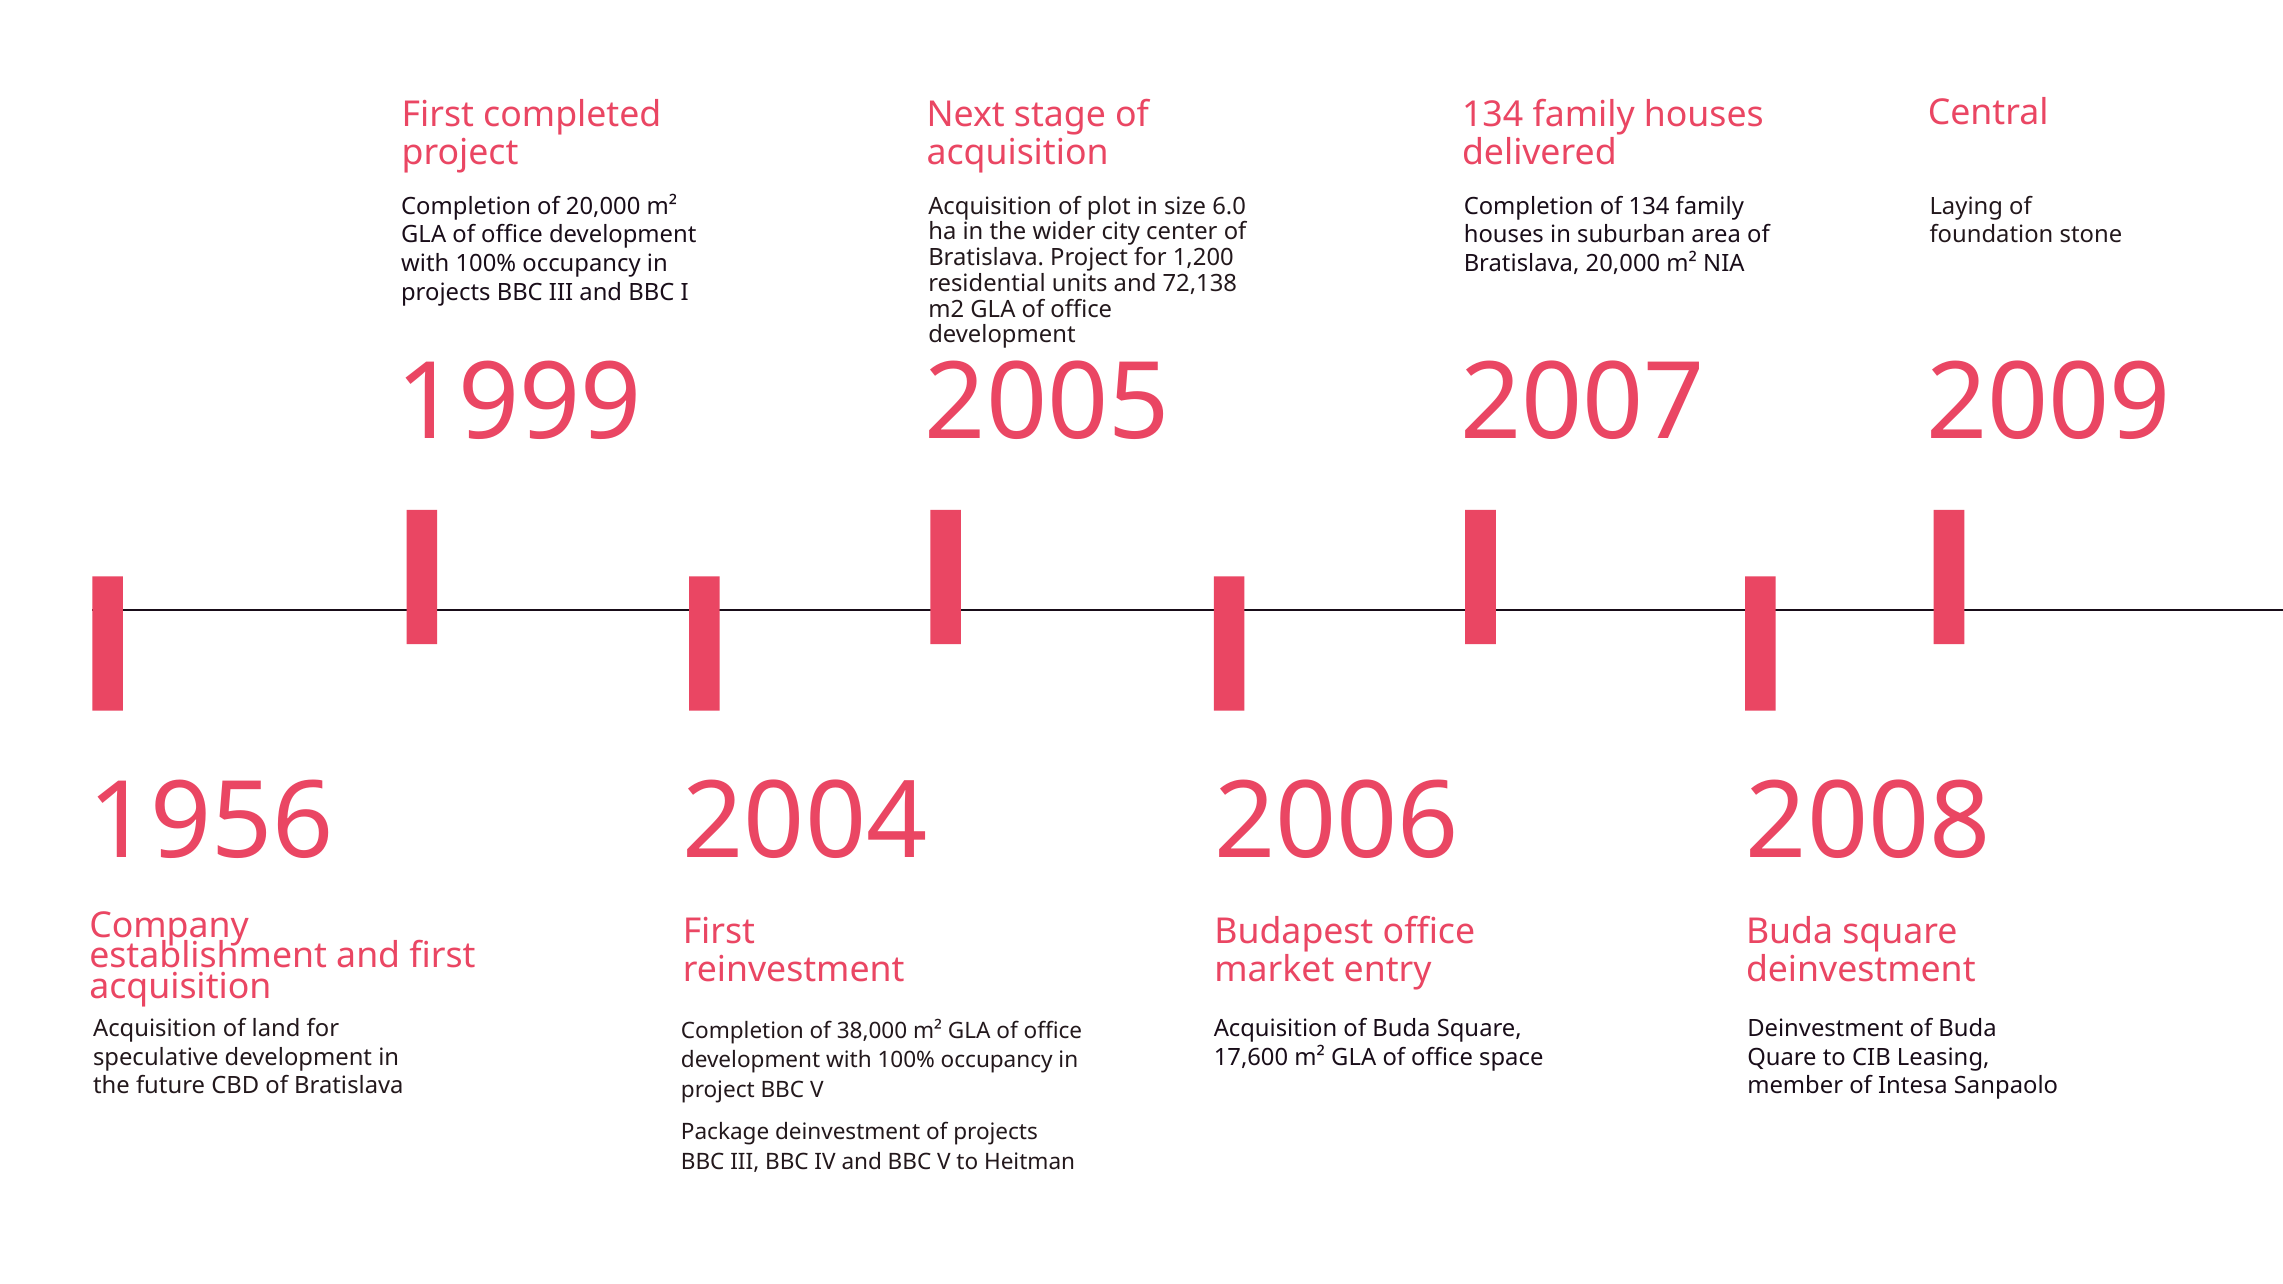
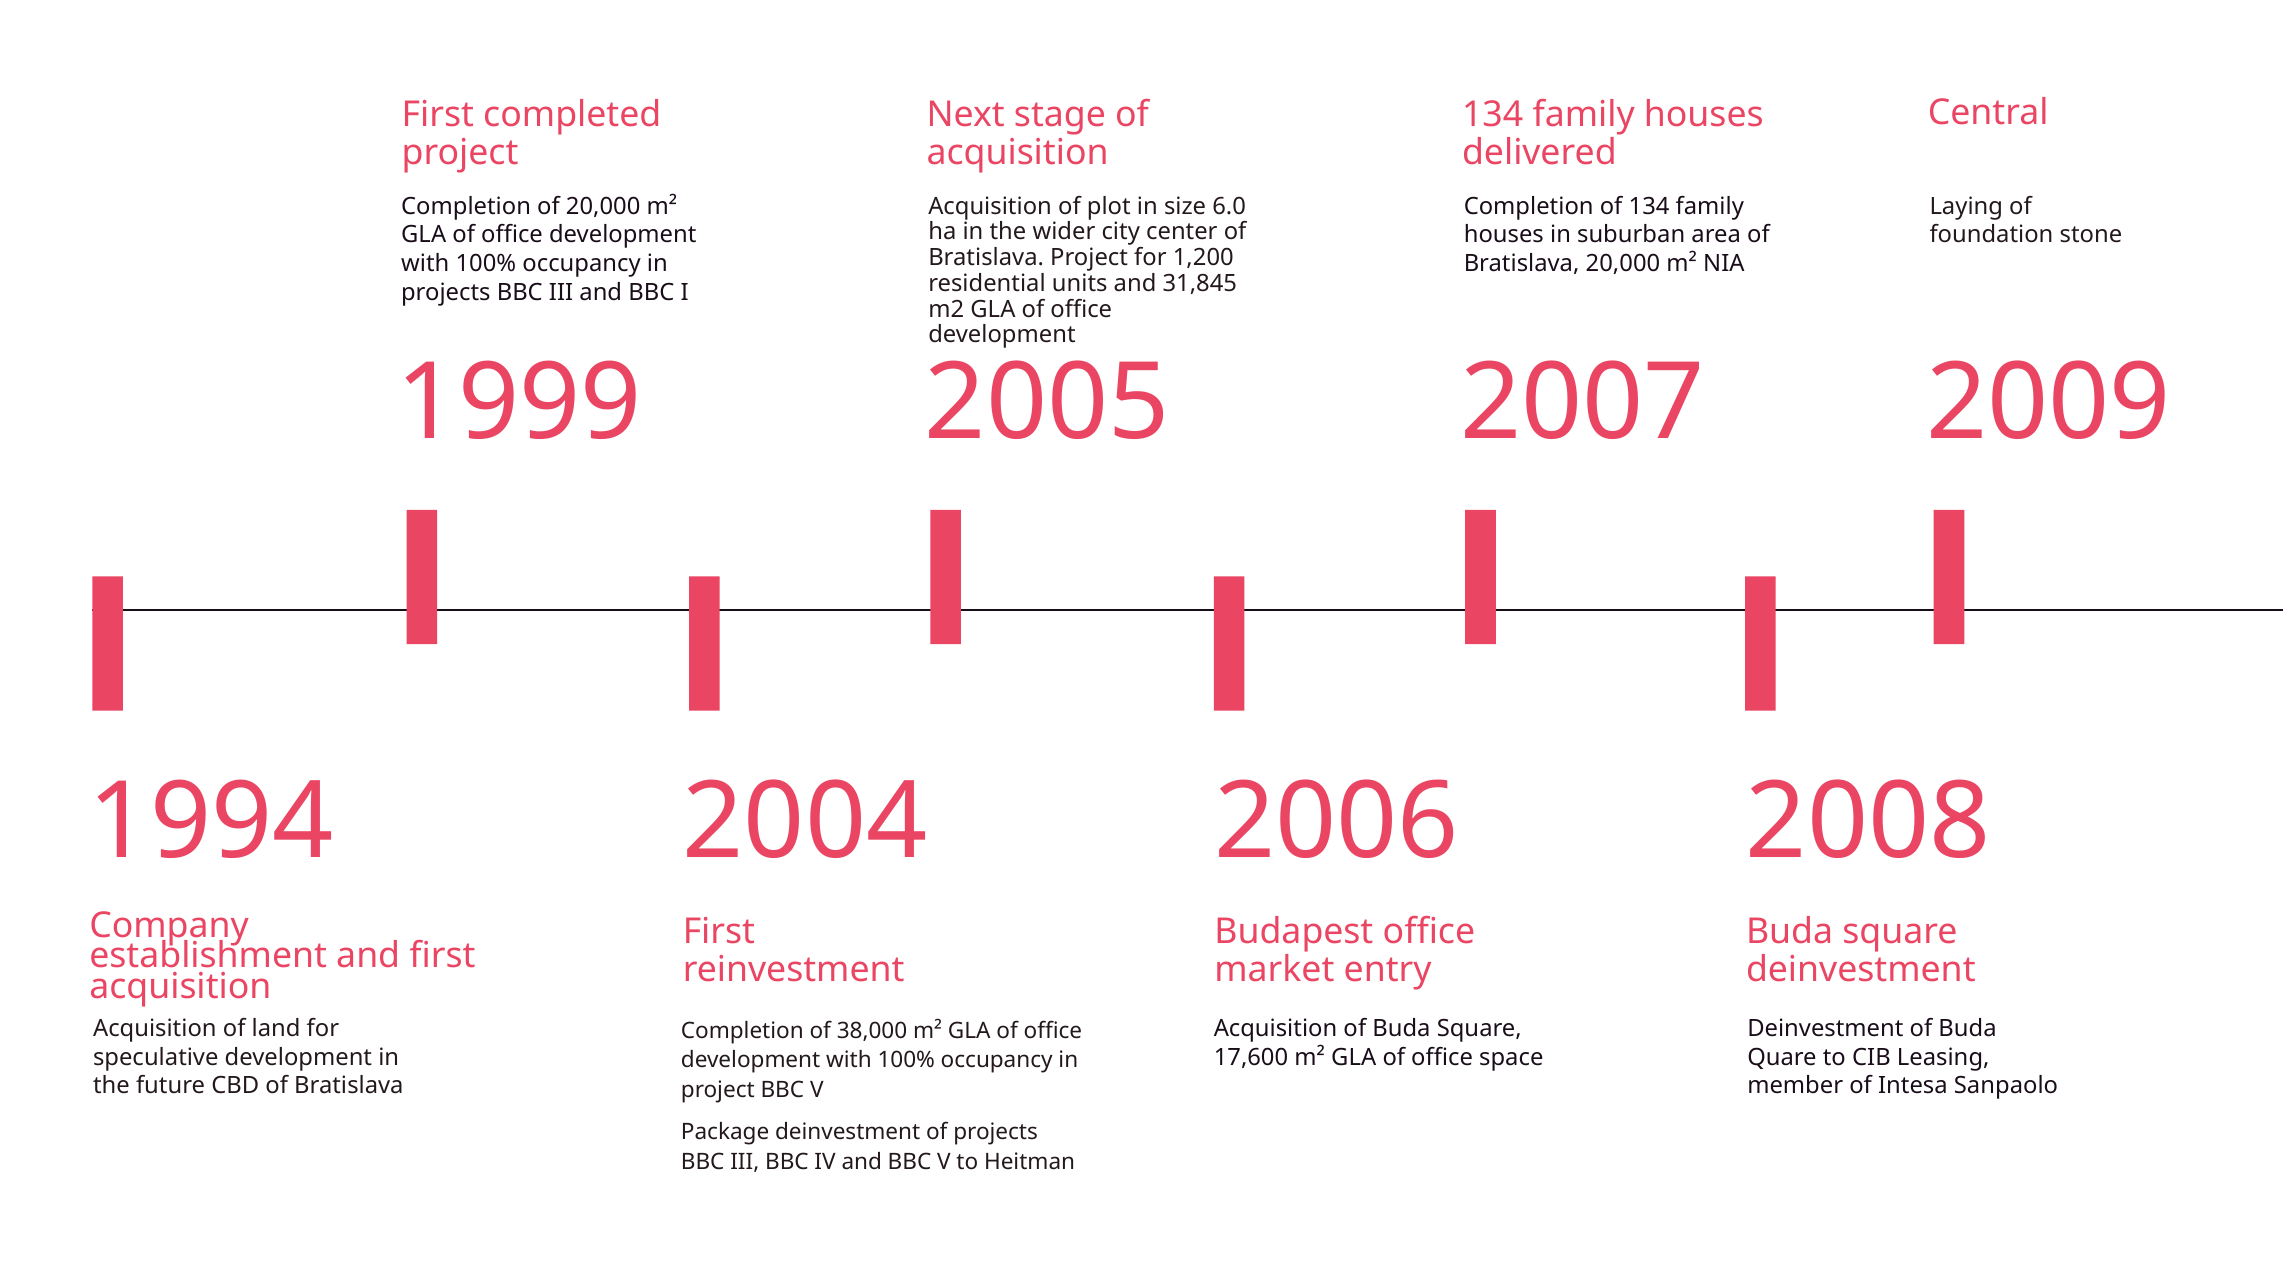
72,138: 72,138 -> 31,845
1956: 1956 -> 1994
